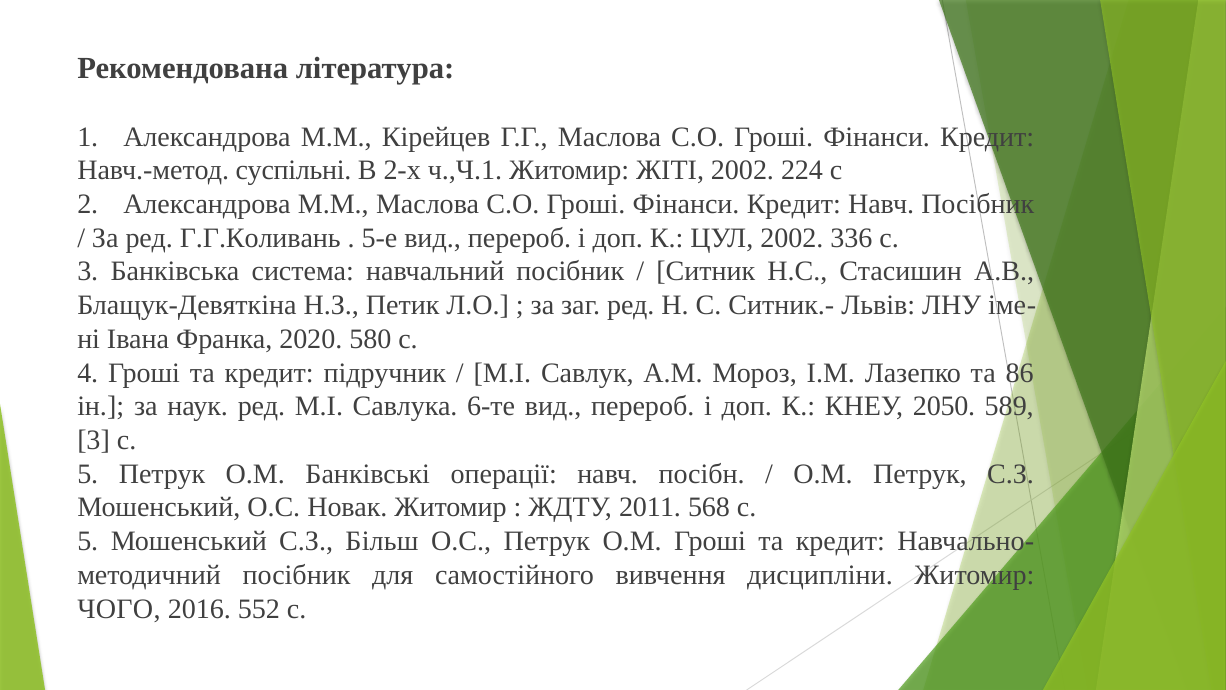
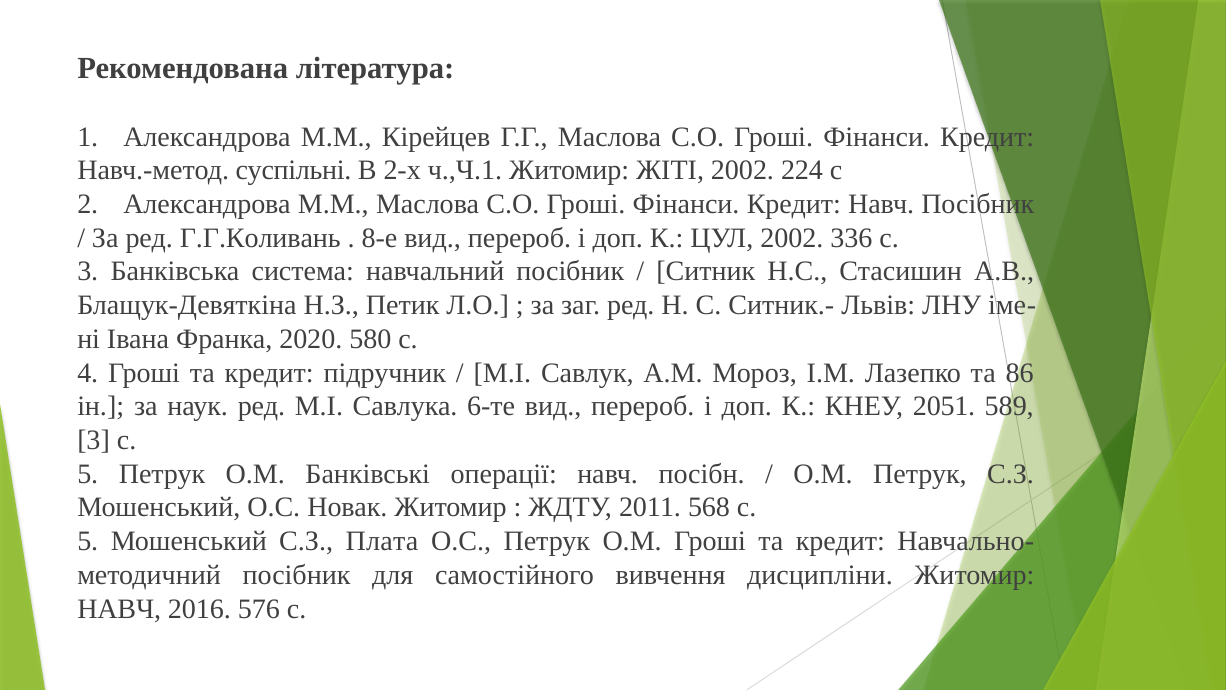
5-е: 5-е -> 8-е
2050: 2050 -> 2051
Більш: Більш -> Плата
ЧОГО at (119, 609): ЧОГО -> НАВЧ
552: 552 -> 576
